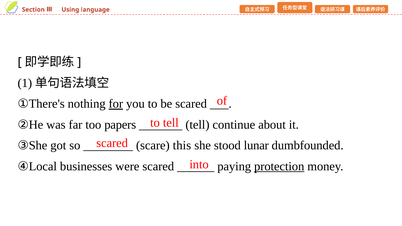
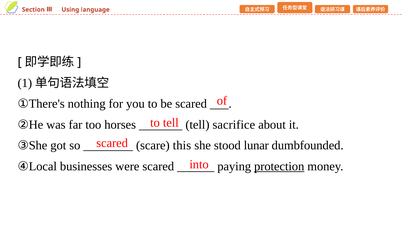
for underline: present -> none
papers: papers -> horses
continue: continue -> sacrifice
